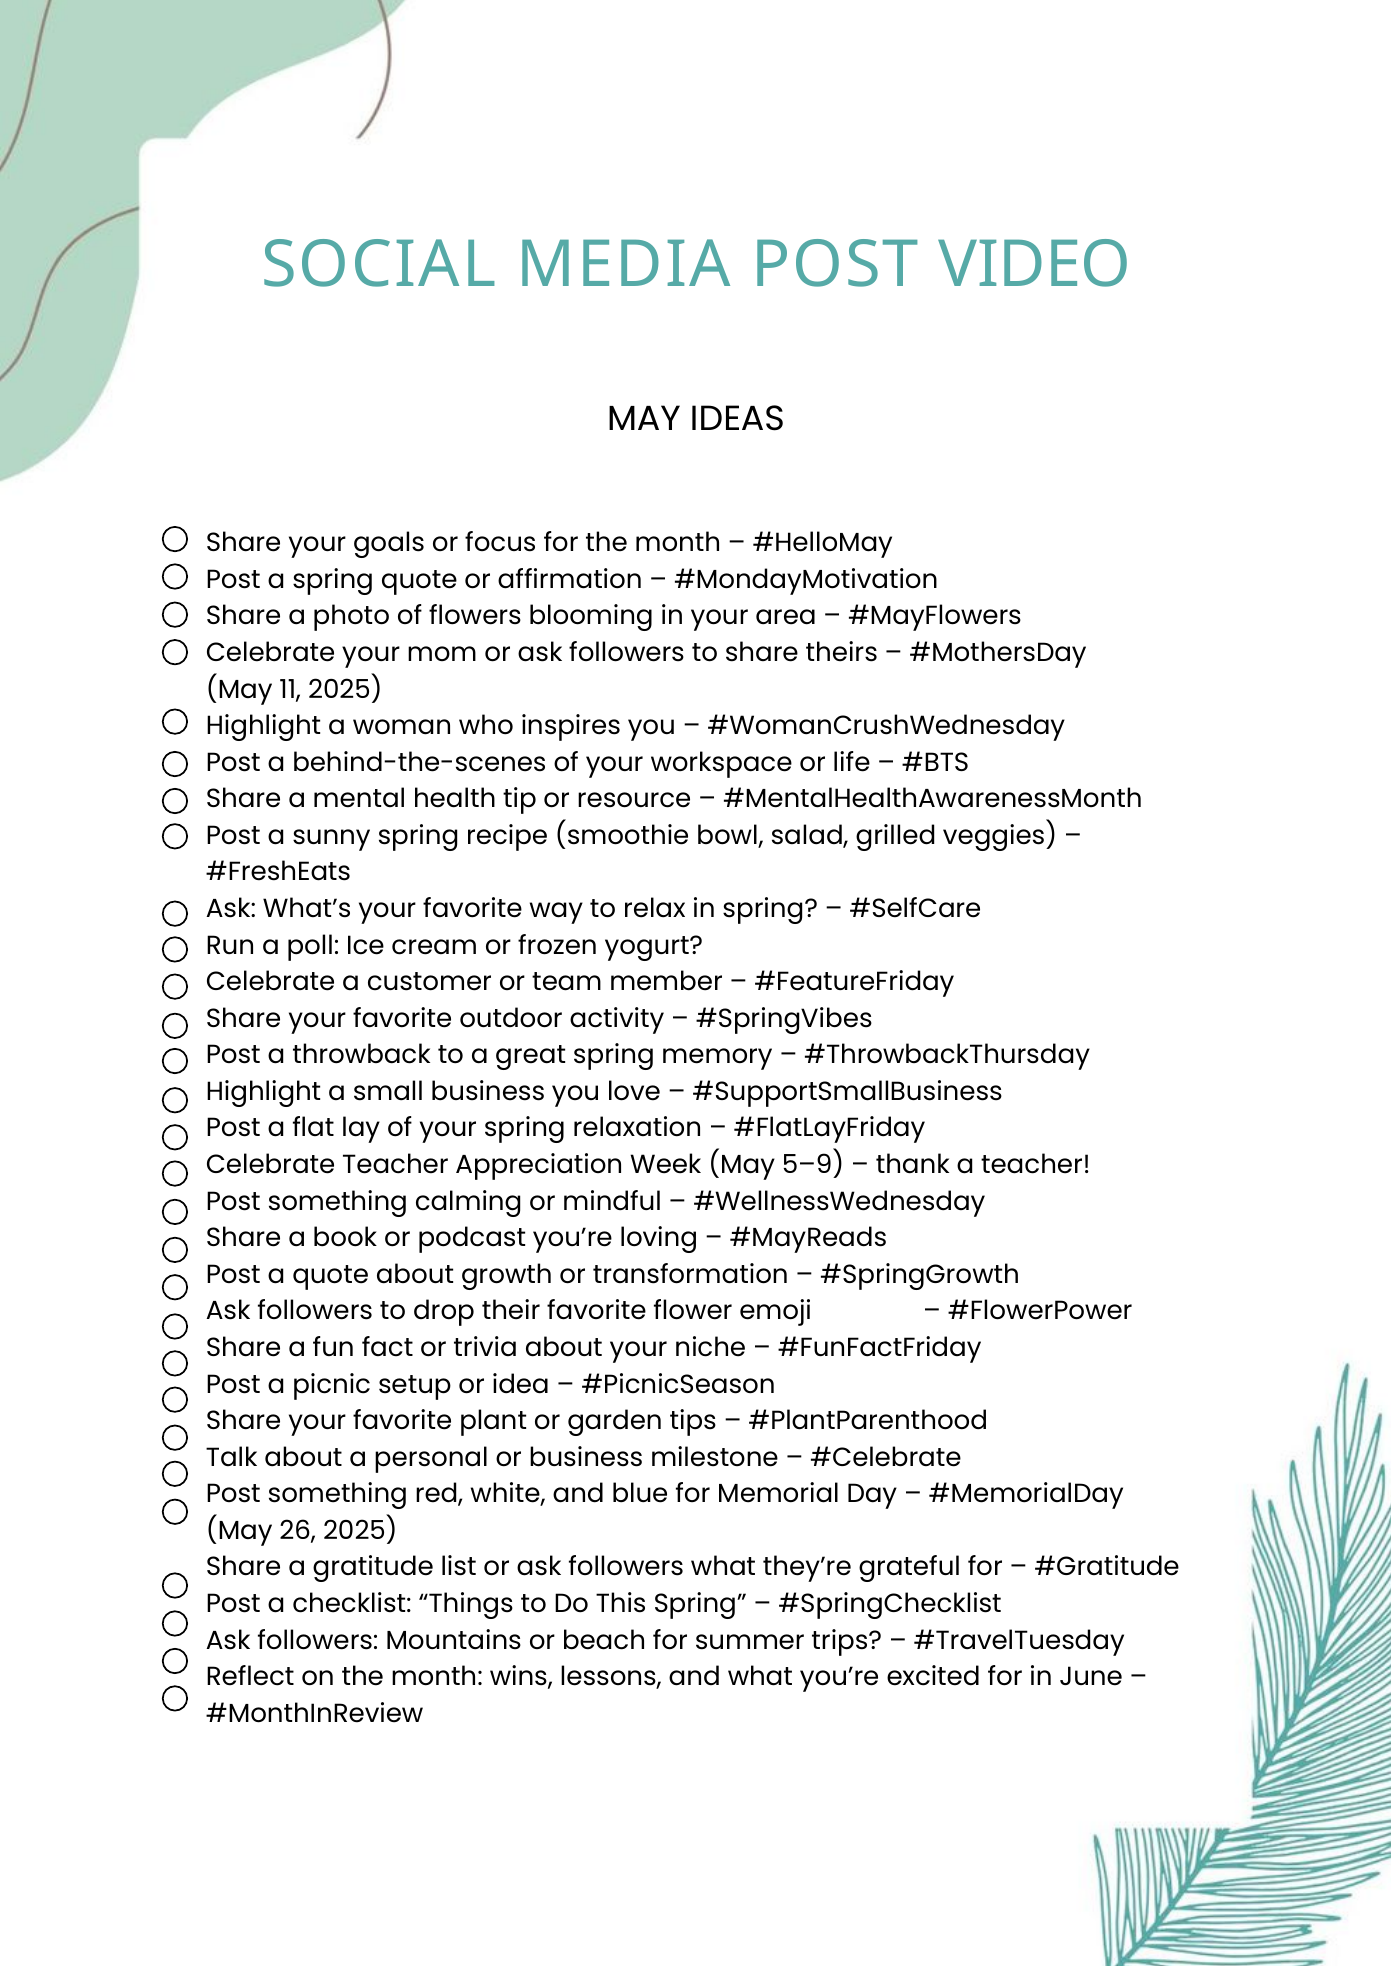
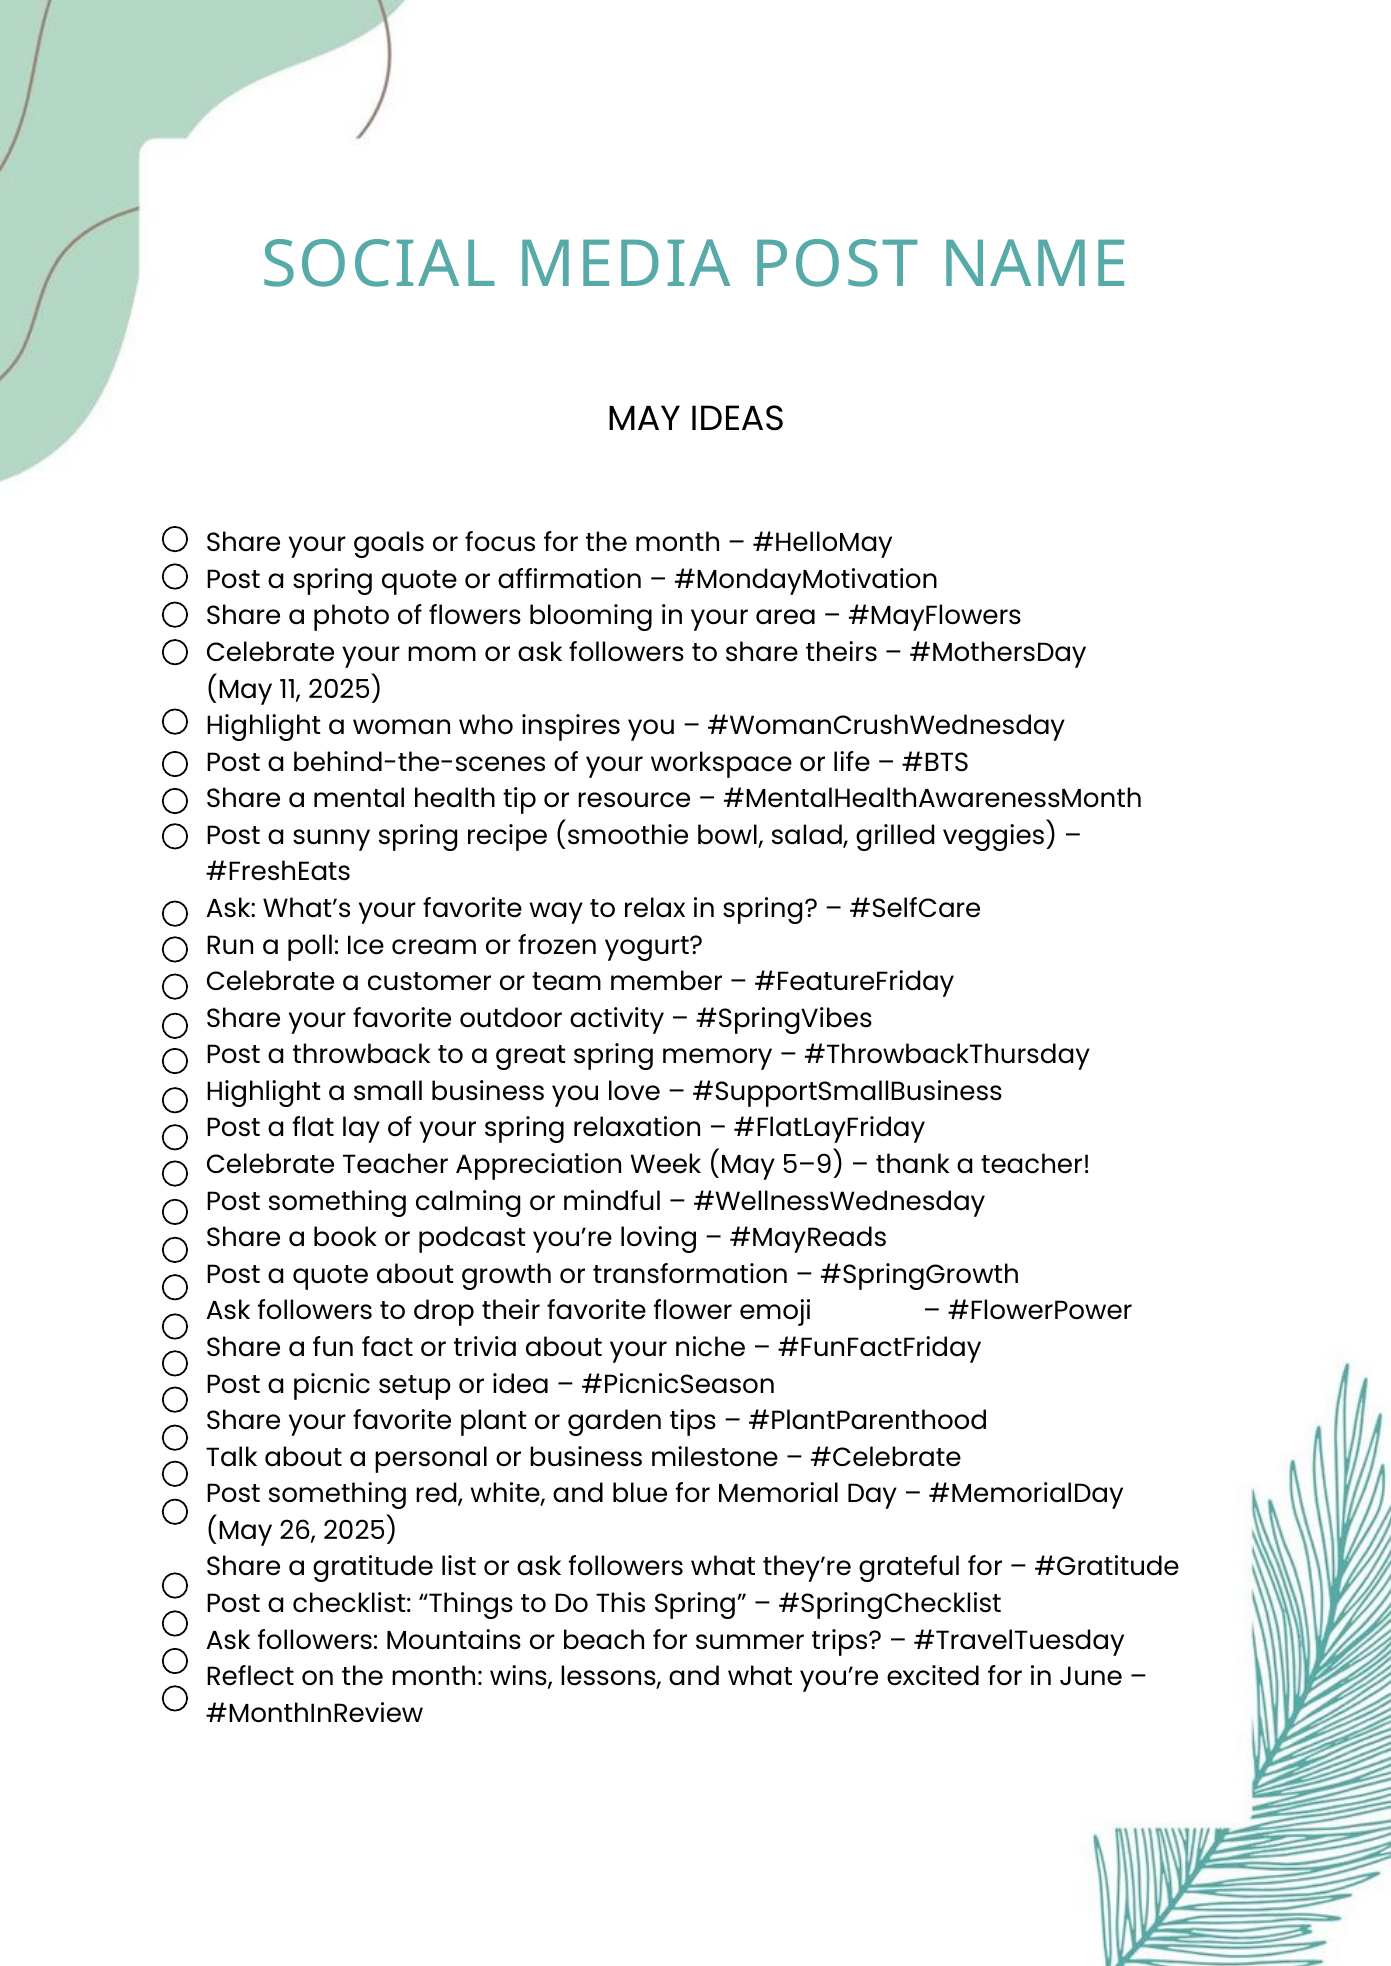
VIDEO: VIDEO -> NAME
